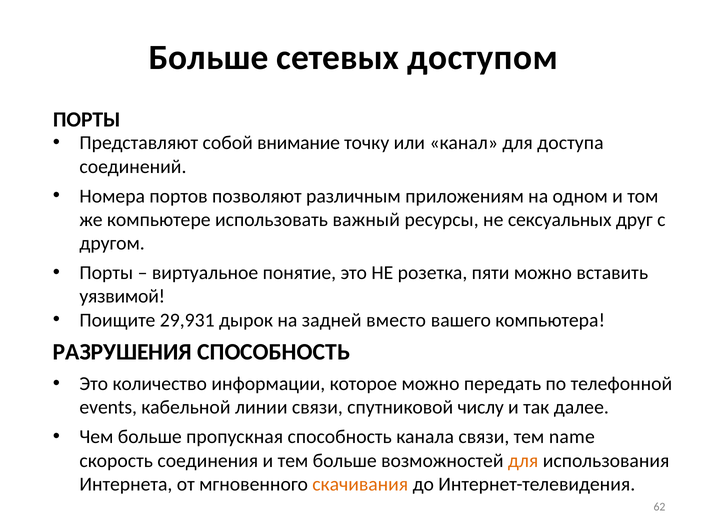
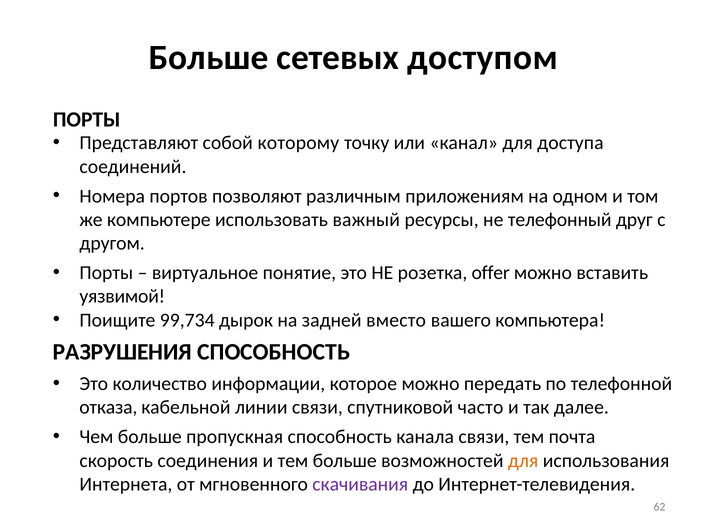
внимание: внимание -> которому
сексуальных: сексуальных -> телефонный
пяти: пяти -> offer
29,931: 29,931 -> 99,734
events: events -> отказа
числу: числу -> часто
name: name -> почта
скачивания colour: orange -> purple
